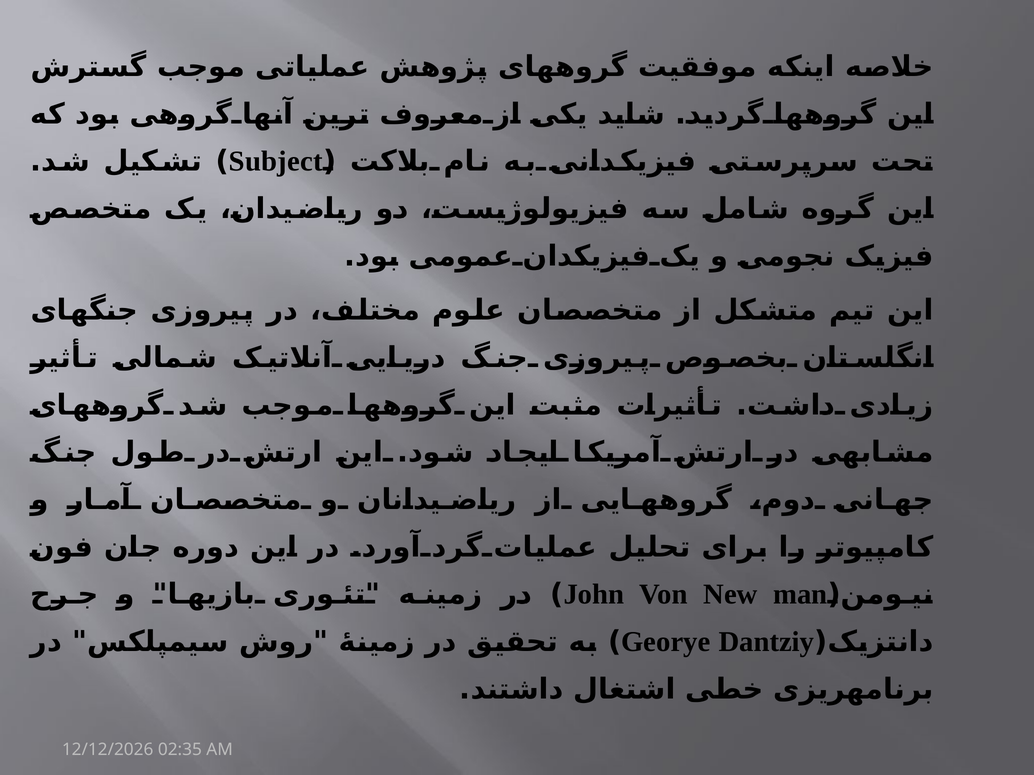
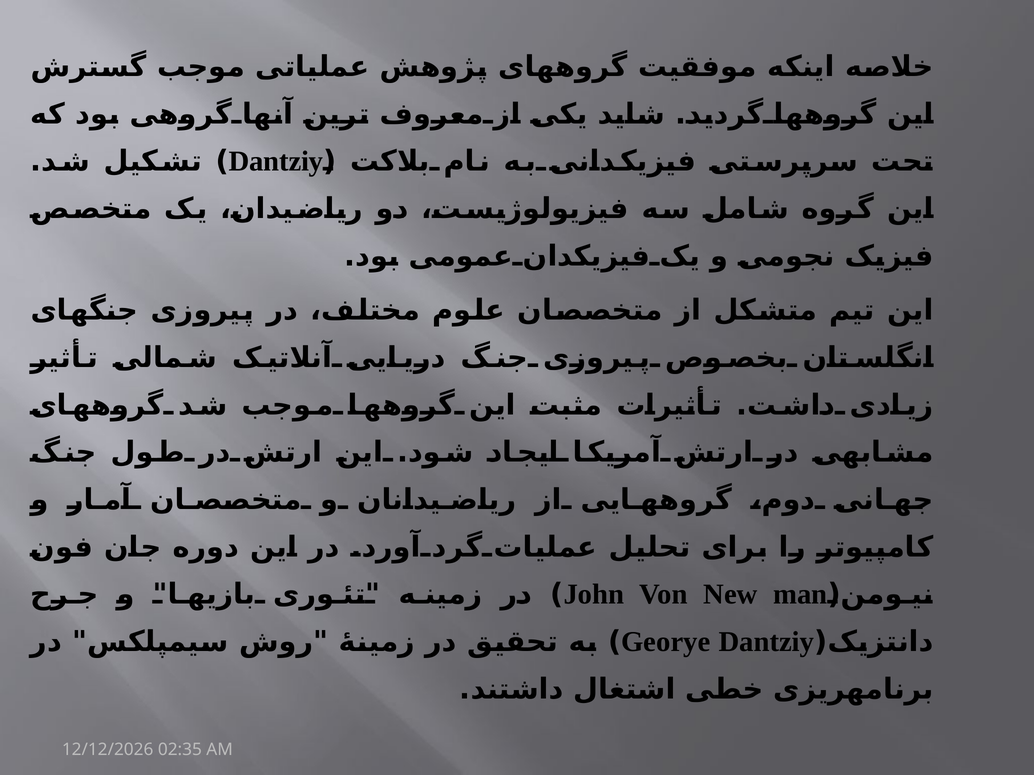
Subject at (276, 161): Subject -> Dantziy
